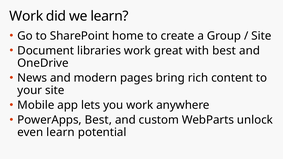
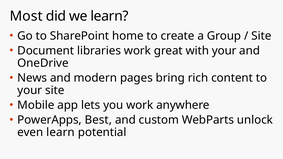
Work at (26, 16): Work -> Most
with best: best -> your
